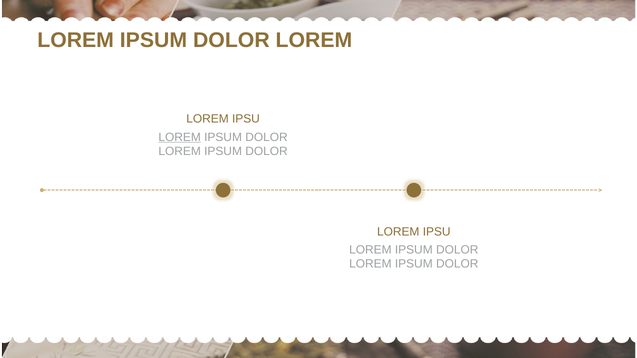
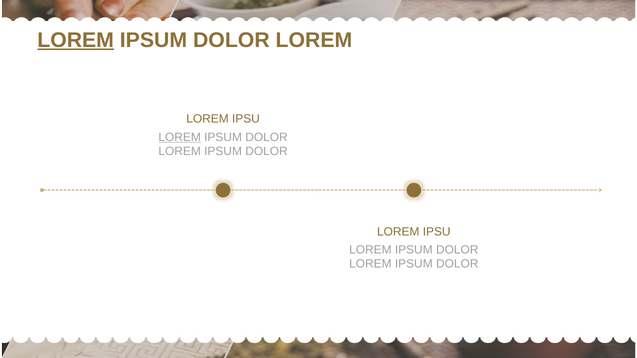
LOREM at (76, 40) underline: none -> present
